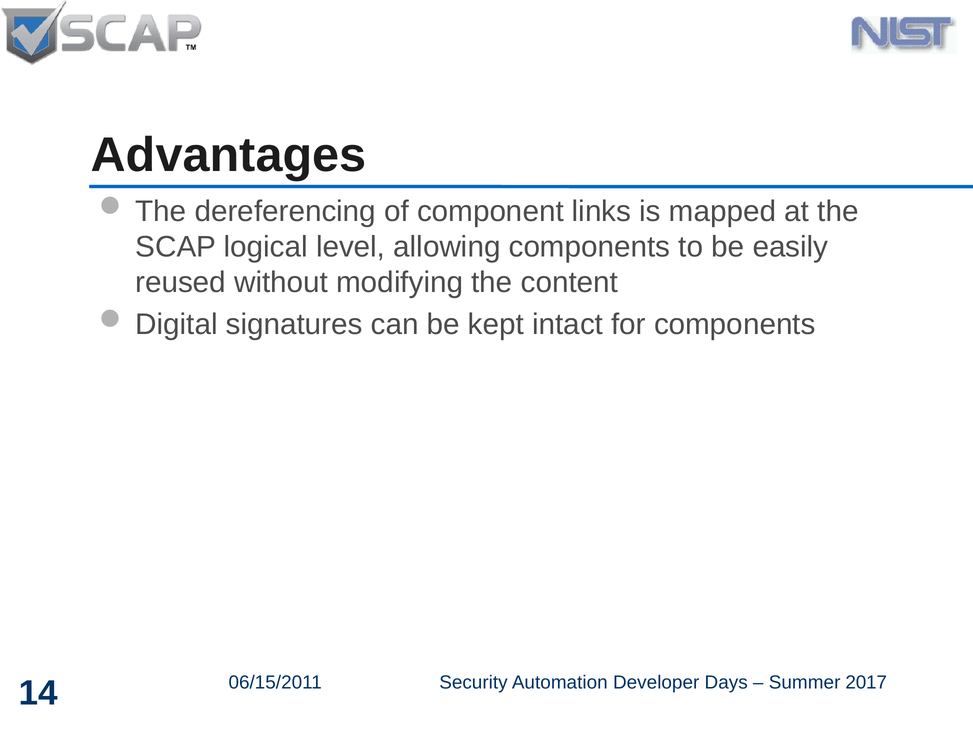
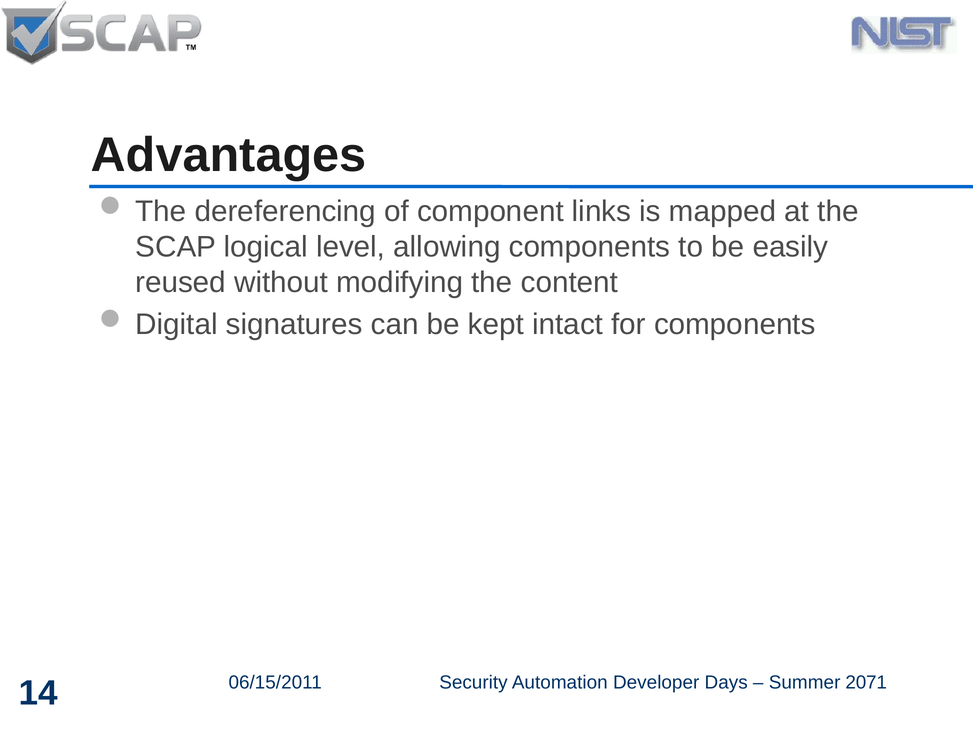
2017: 2017 -> 2071
